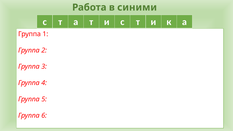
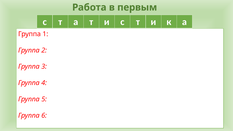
синими: синими -> первым
